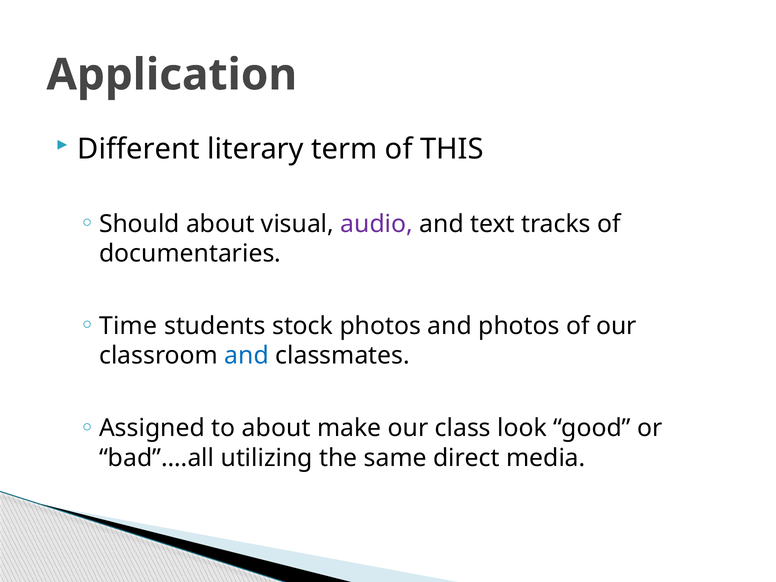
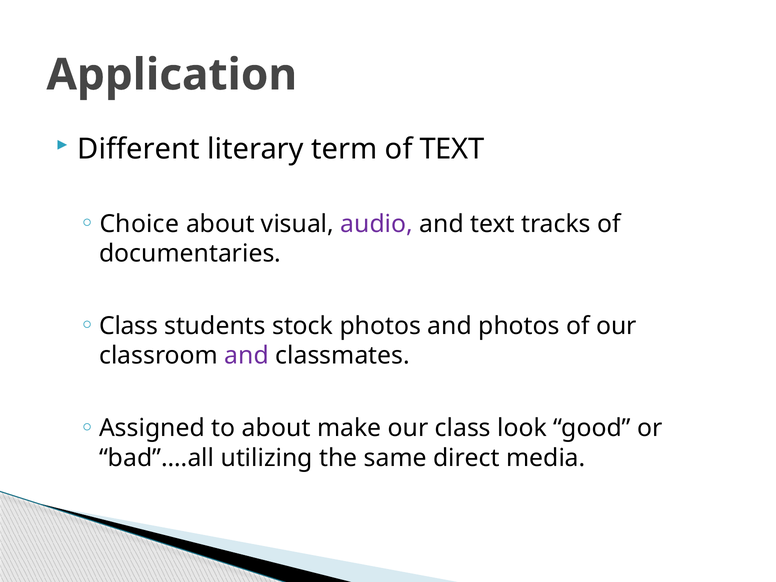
of THIS: THIS -> TEXT
Should: Should -> Choice
Time at (128, 326): Time -> Class
and at (247, 356) colour: blue -> purple
